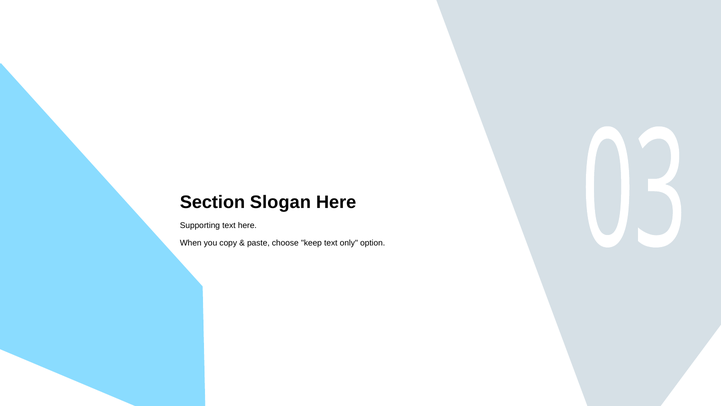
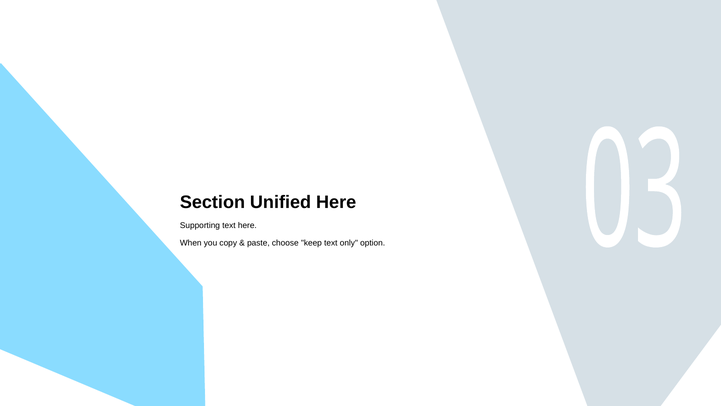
Slogan: Slogan -> Unified
